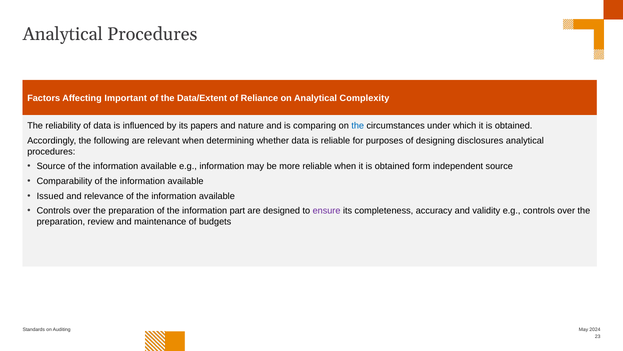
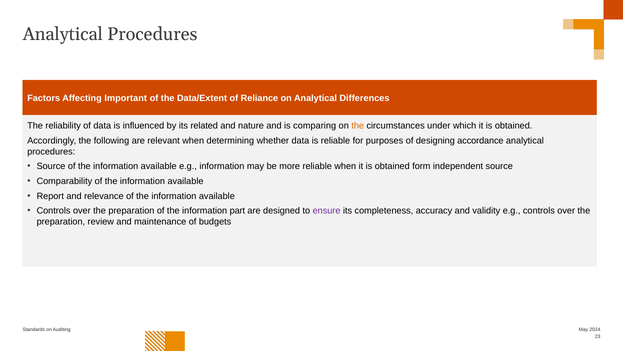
Complexity: Complexity -> Differences
papers: papers -> related
the at (358, 126) colour: blue -> orange
disclosures: disclosures -> accordance
Issued: Issued -> Report
